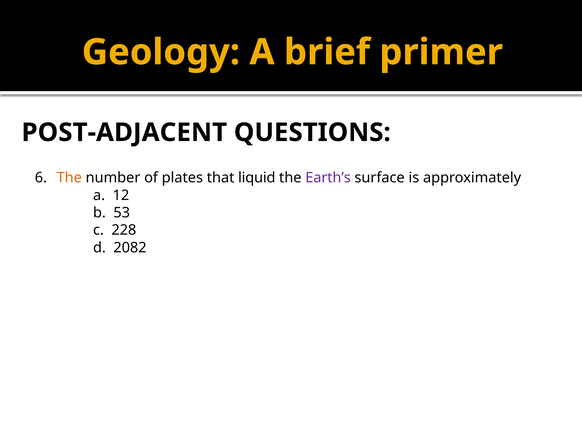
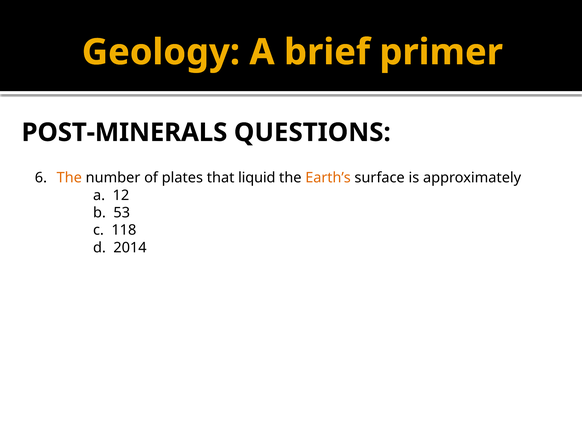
POST-ADJACENT: POST-ADJACENT -> POST-MINERALS
Earth’s colour: purple -> orange
228: 228 -> 118
2082: 2082 -> 2014
